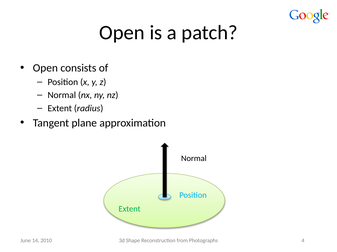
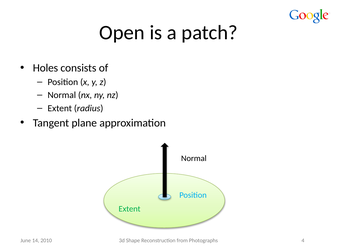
Open at (45, 68): Open -> Holes
